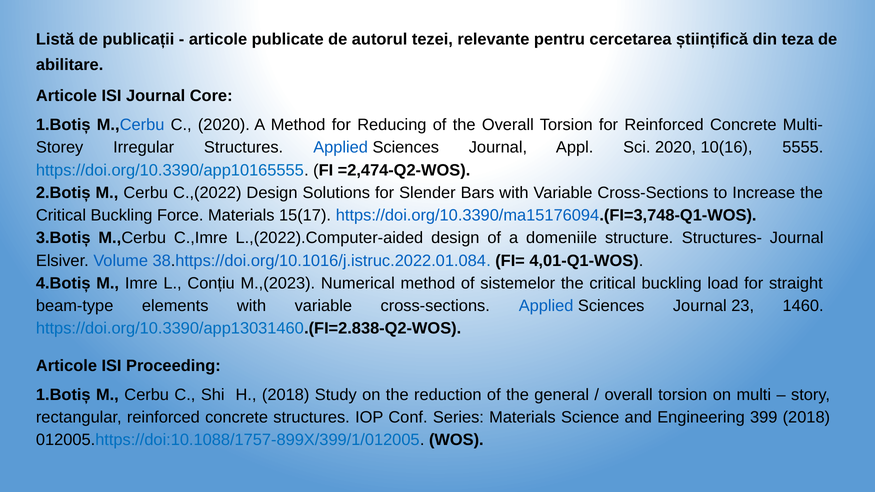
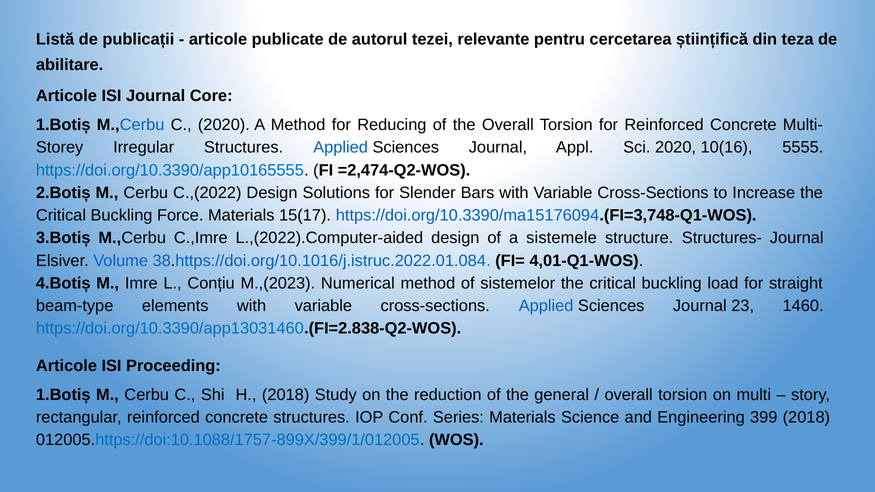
domeniile: domeniile -> sistemele
